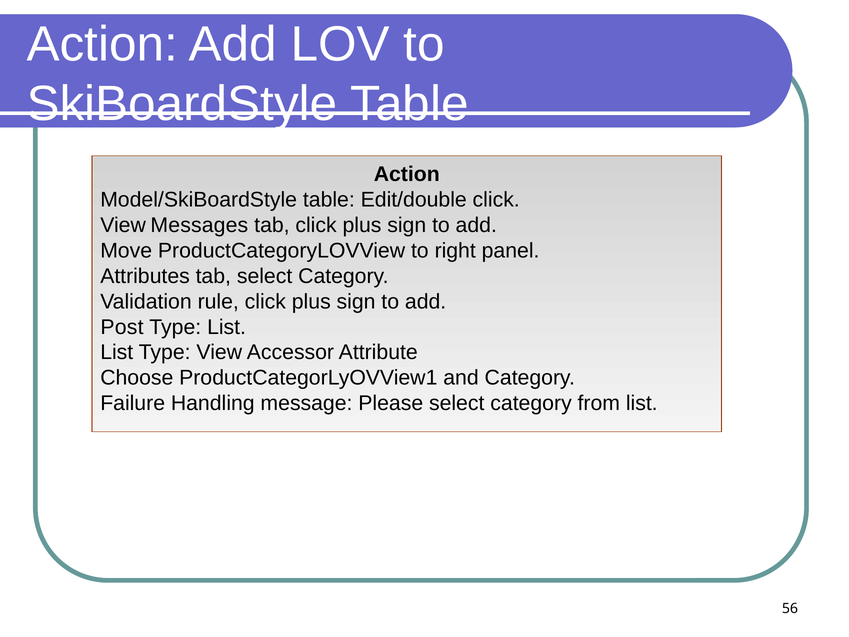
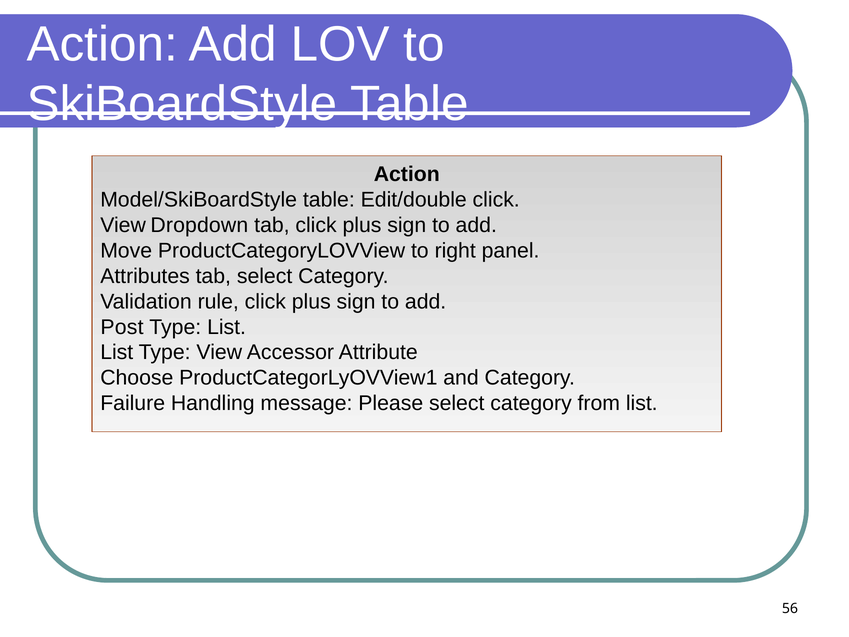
Messages: Messages -> Dropdown
